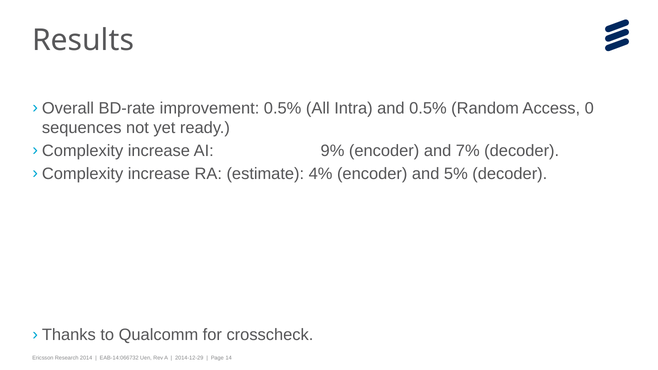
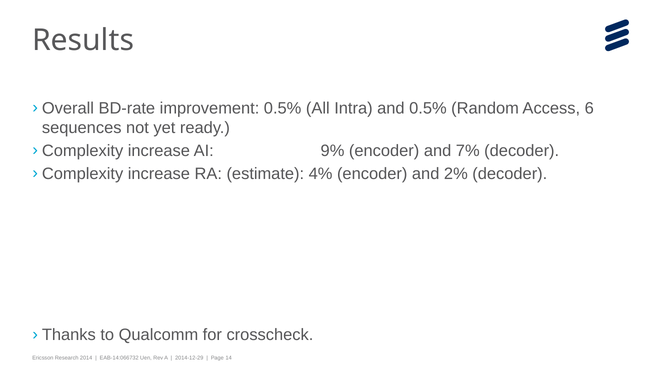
0: 0 -> 6
5%: 5% -> 2%
